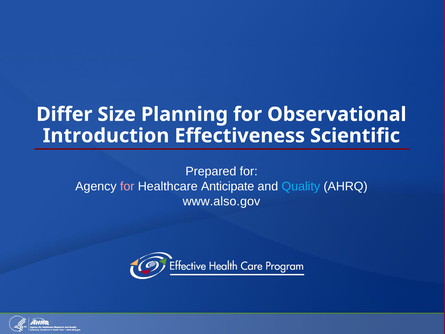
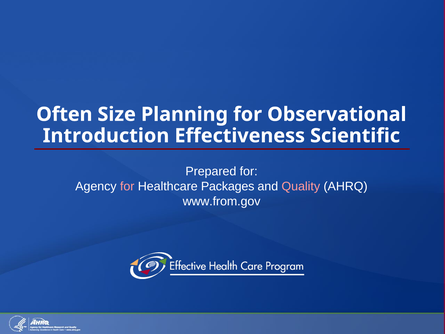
Differ: Differ -> Often
Anticipate: Anticipate -> Packages
Quality colour: light blue -> pink
www.also.gov: www.also.gov -> www.from.gov
